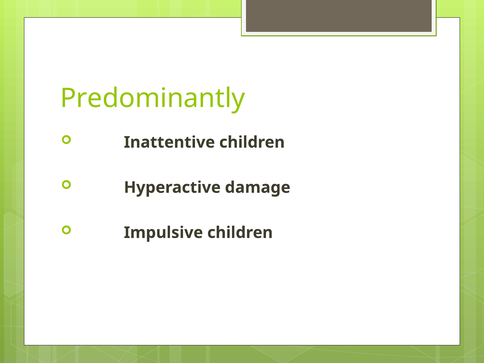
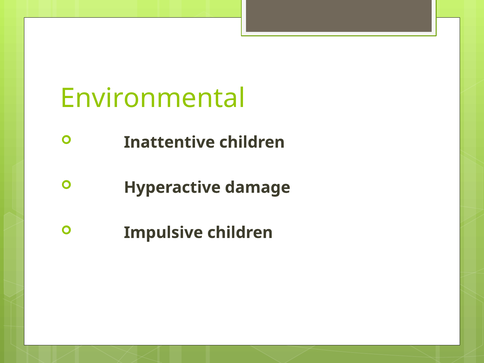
Predominantly: Predominantly -> Environmental
